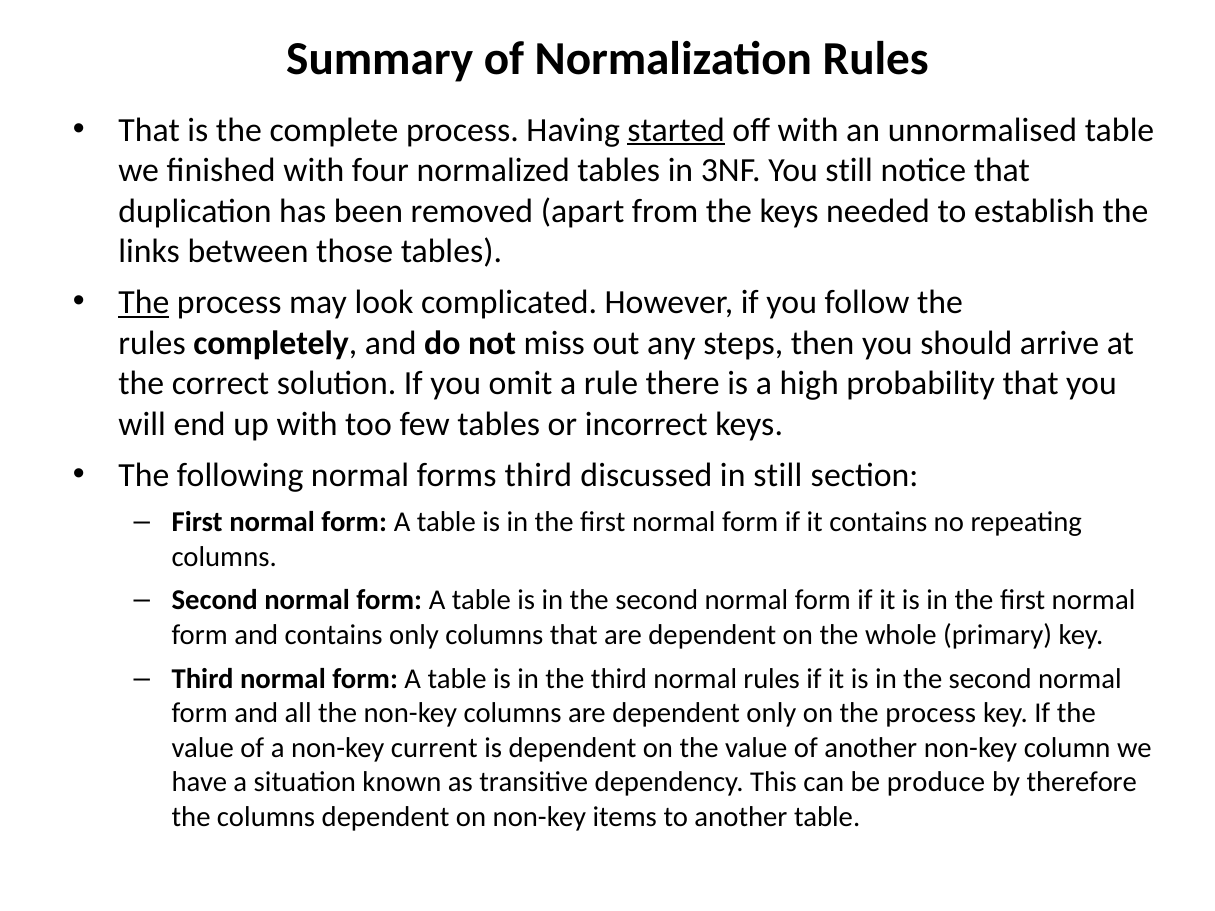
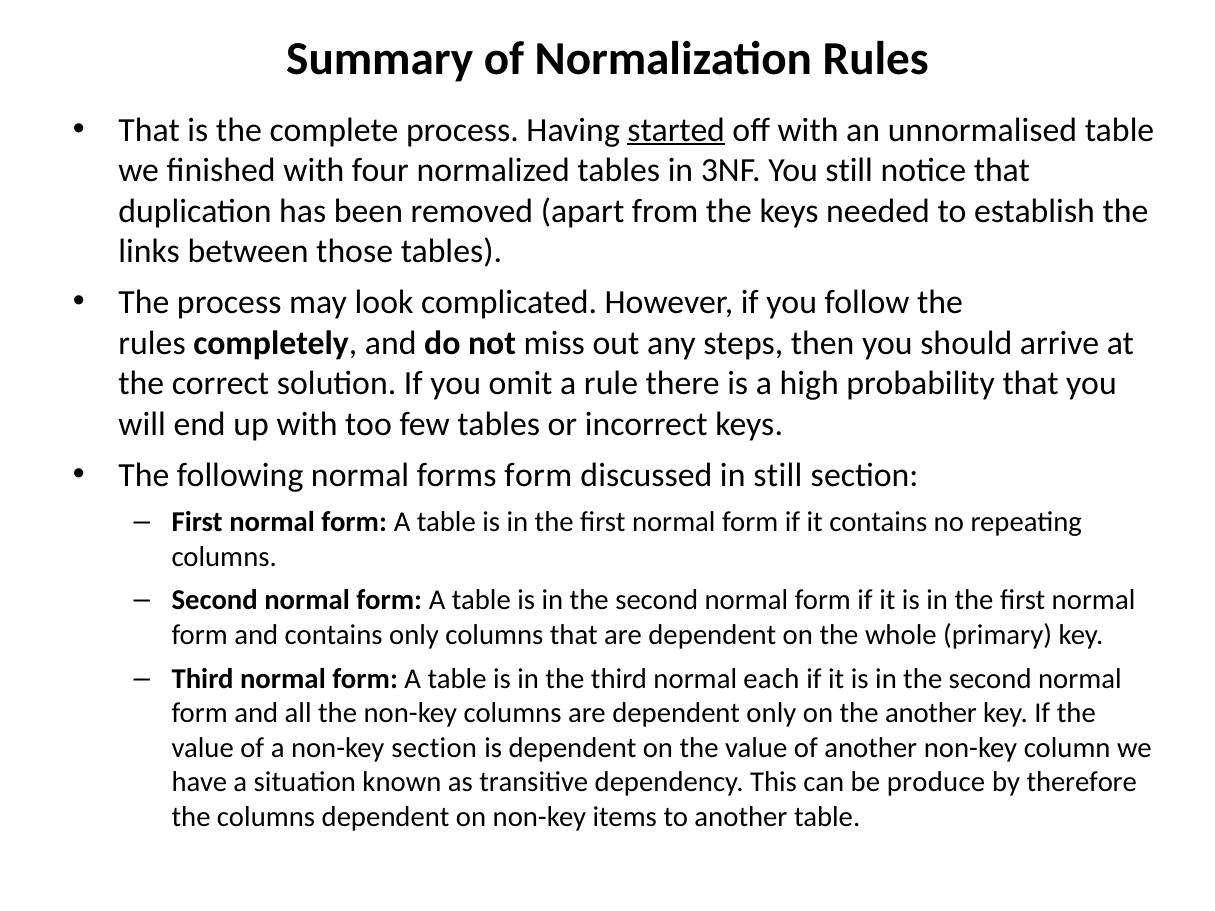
The at (144, 303) underline: present -> none
forms third: third -> form
normal rules: rules -> each
on the process: process -> another
non-key current: current -> section
